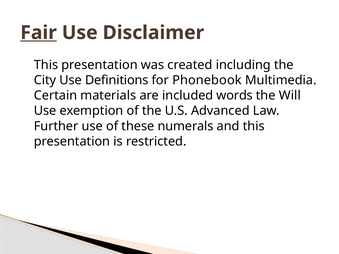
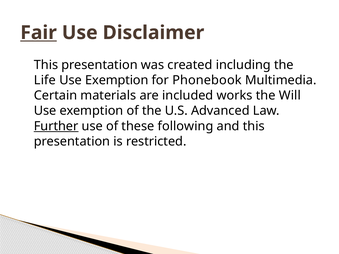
City: City -> Life
Definitions at (117, 80): Definitions -> Exemption
words: words -> works
Further underline: none -> present
numerals: numerals -> following
